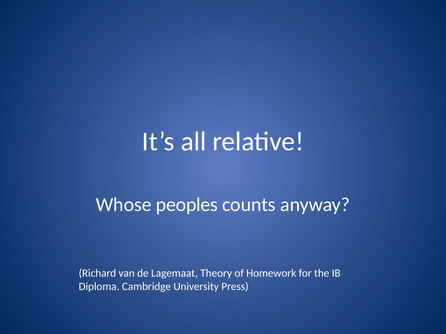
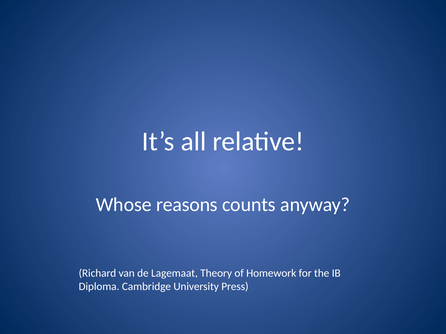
peoples: peoples -> reasons
